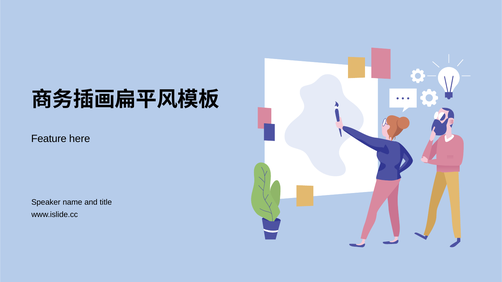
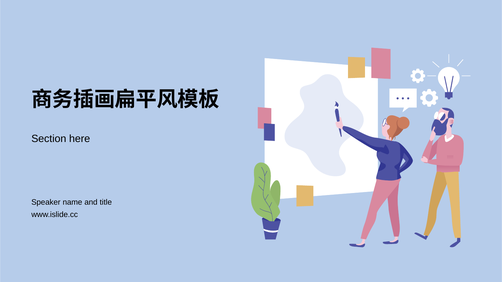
Feature: Feature -> Section
